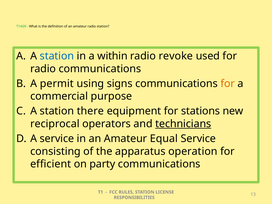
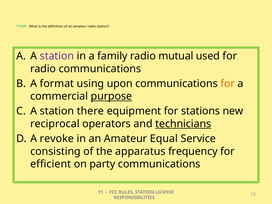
station at (57, 56) colour: blue -> purple
within: within -> family
revoke: revoke -> mutual
permit: permit -> format
signs: signs -> upon
purpose underline: none -> present
A service: service -> revoke
operation: operation -> frequency
